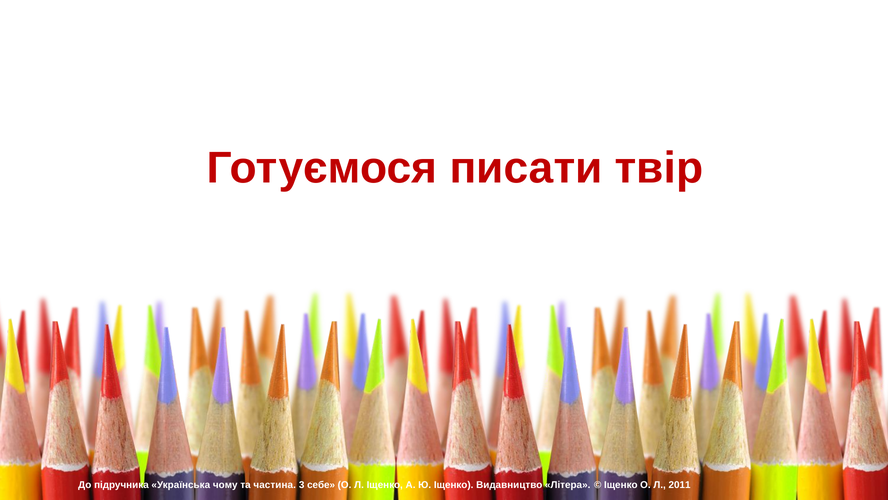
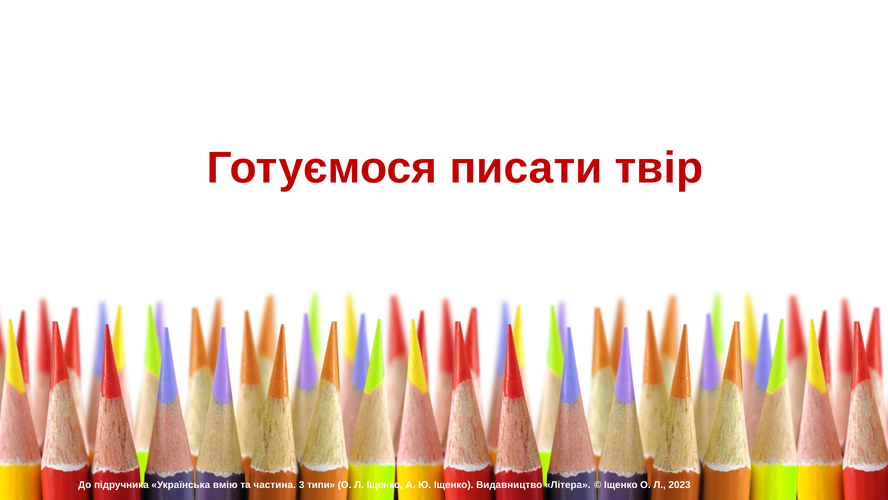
чому: чому -> вмію
себе: себе -> типи
2011: 2011 -> 2023
